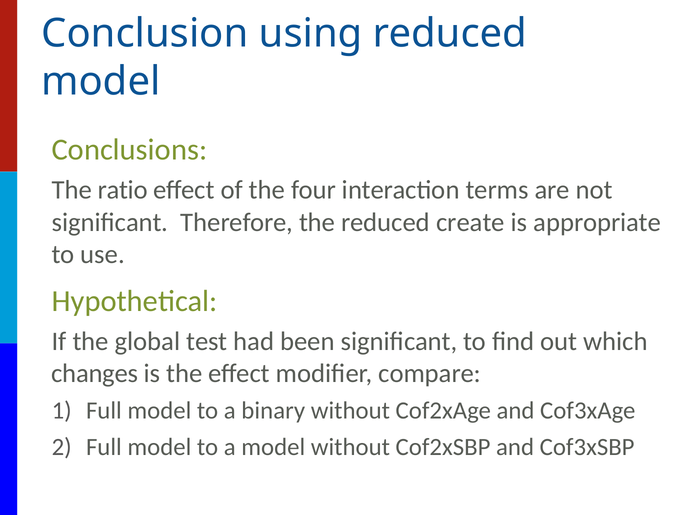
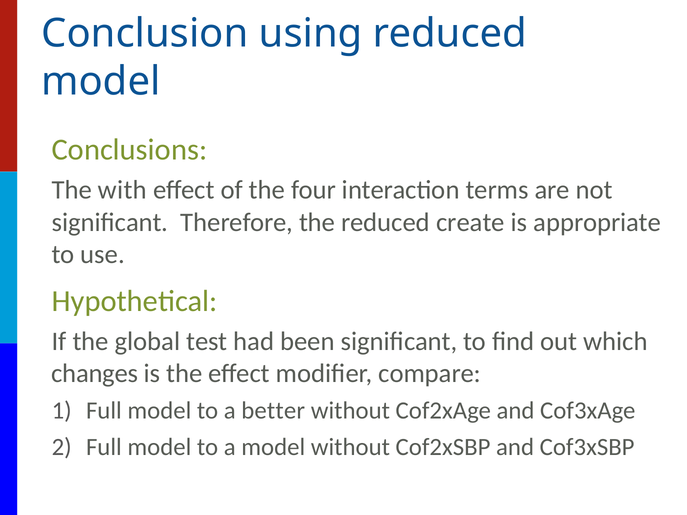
ratio: ratio -> with
binary: binary -> better
